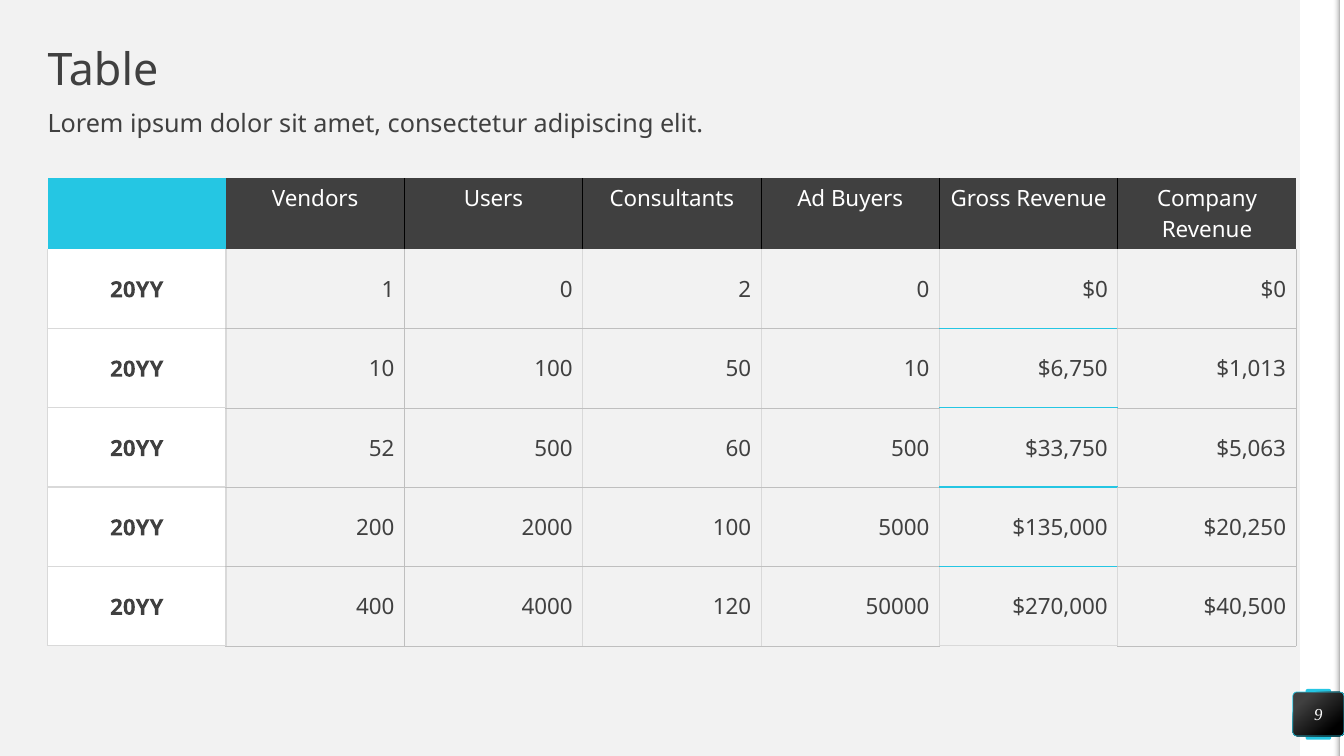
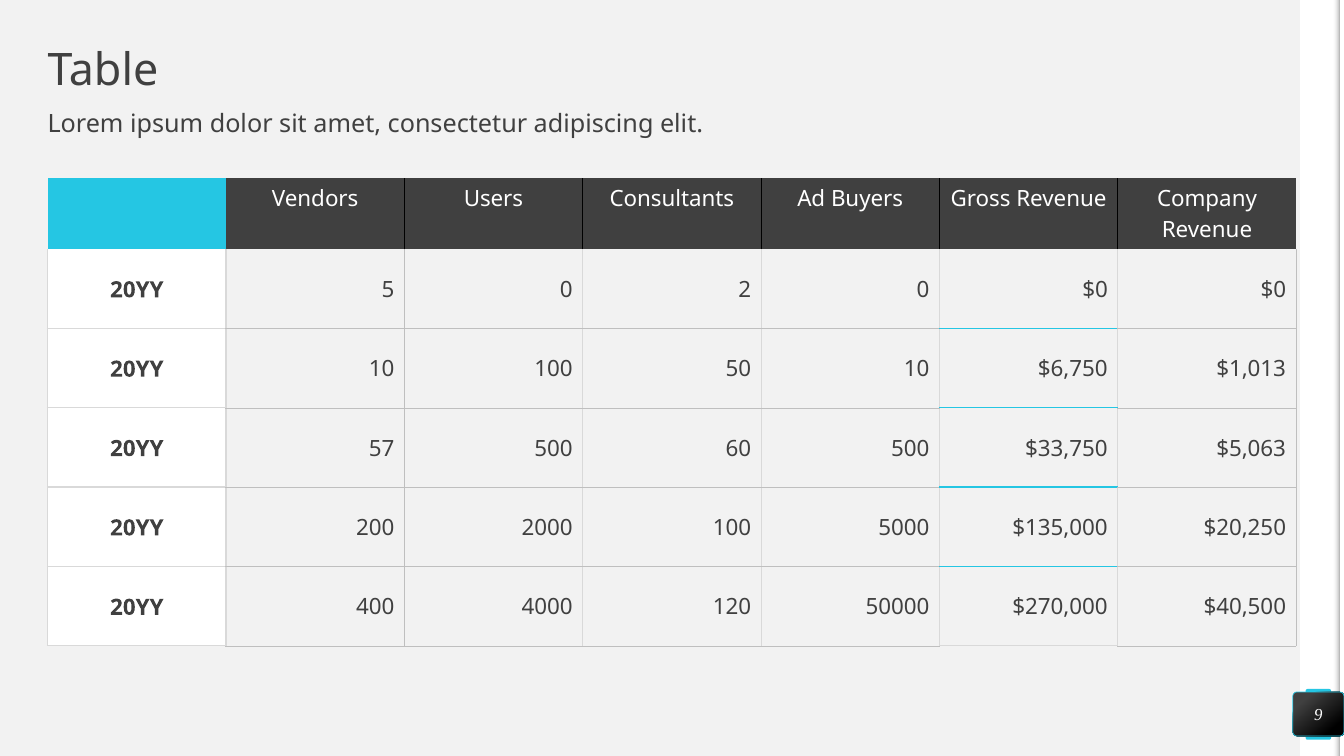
1: 1 -> 5
52: 52 -> 57
